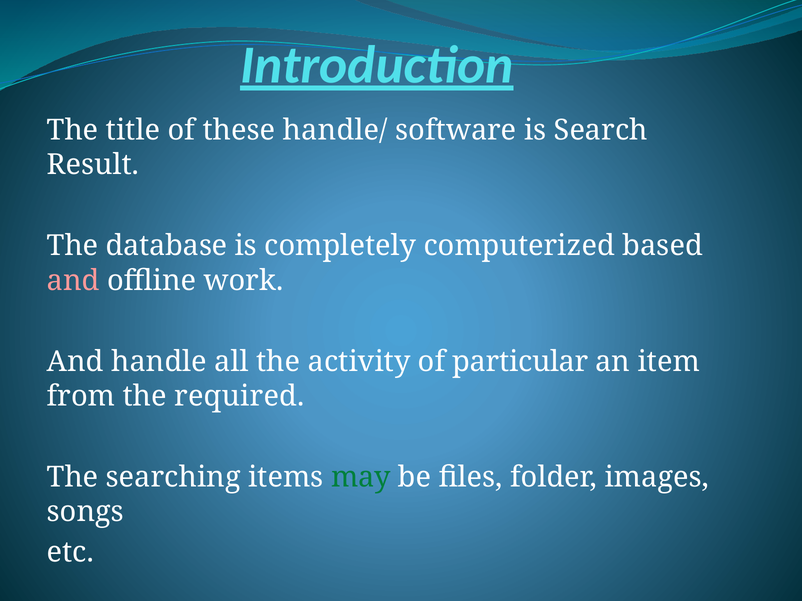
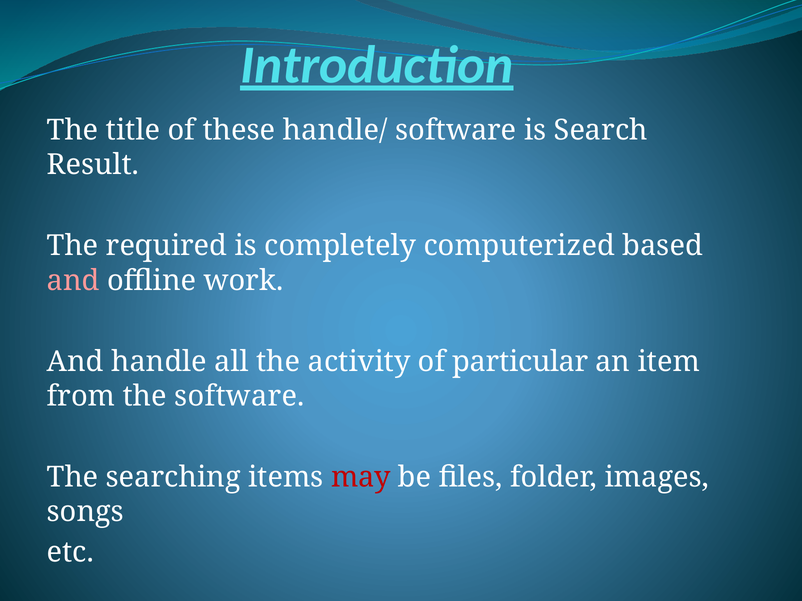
database: database -> required
the required: required -> software
may colour: green -> red
